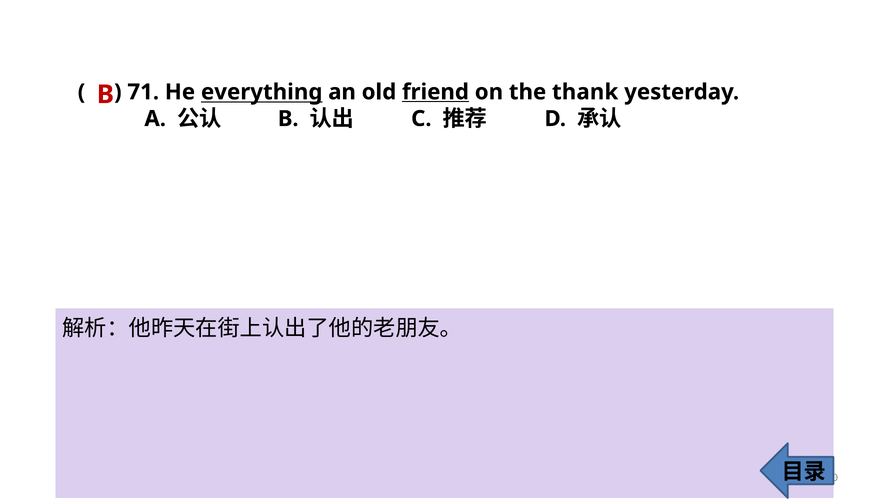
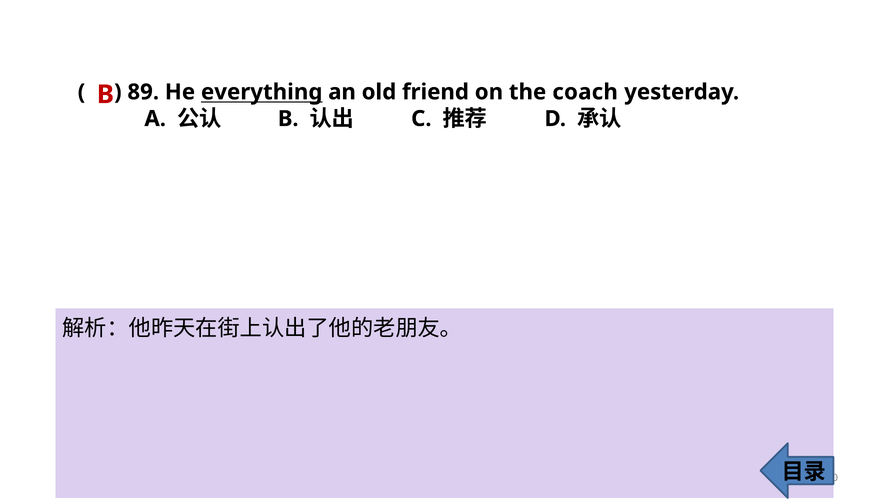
71: 71 -> 89
friend underline: present -> none
thank: thank -> coach
